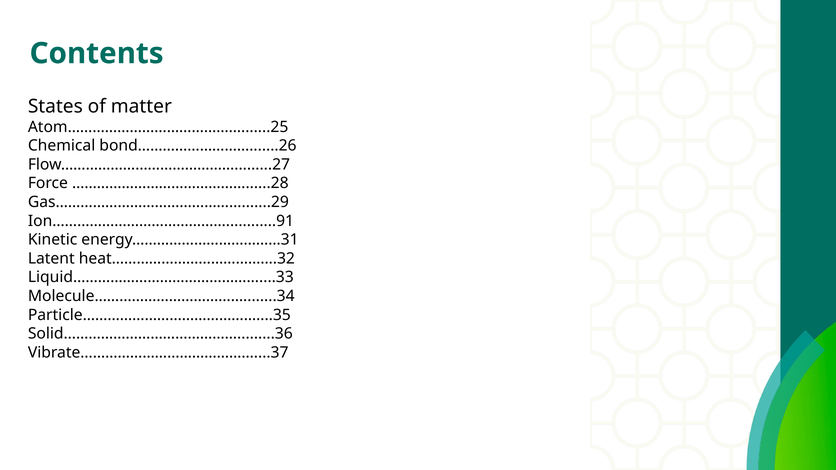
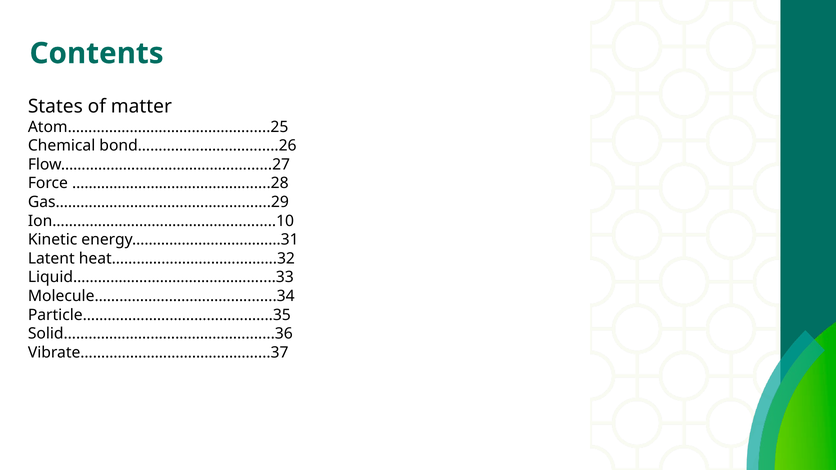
Ion……………………………………............91: Ion……………………………………............91 -> Ion……………………………………............10
